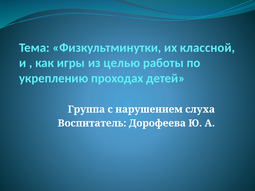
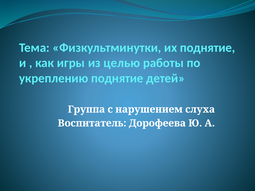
их классной: классной -> поднятие
укреплению проходах: проходах -> поднятие
